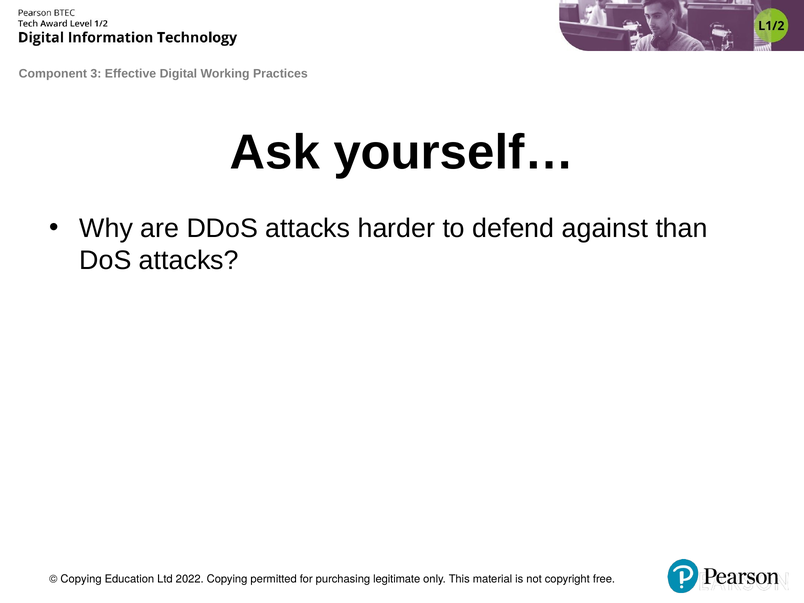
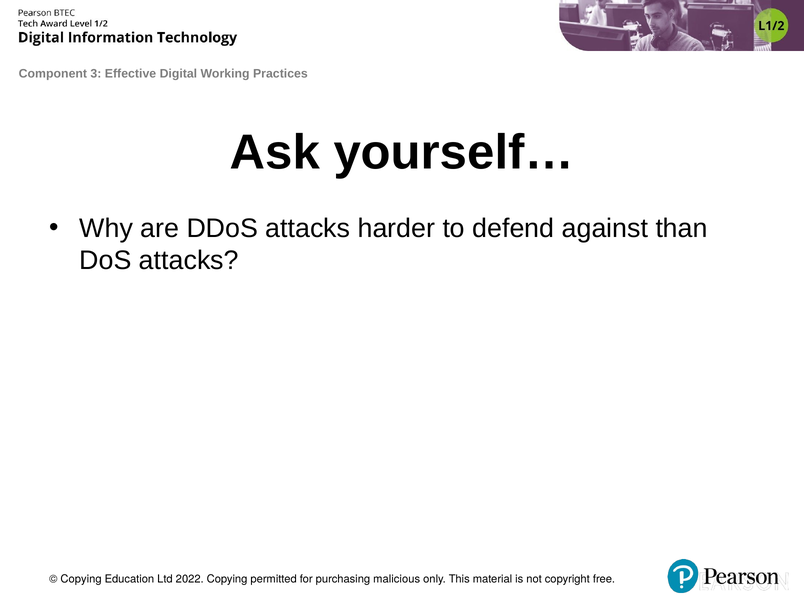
legitimate: legitimate -> malicious
